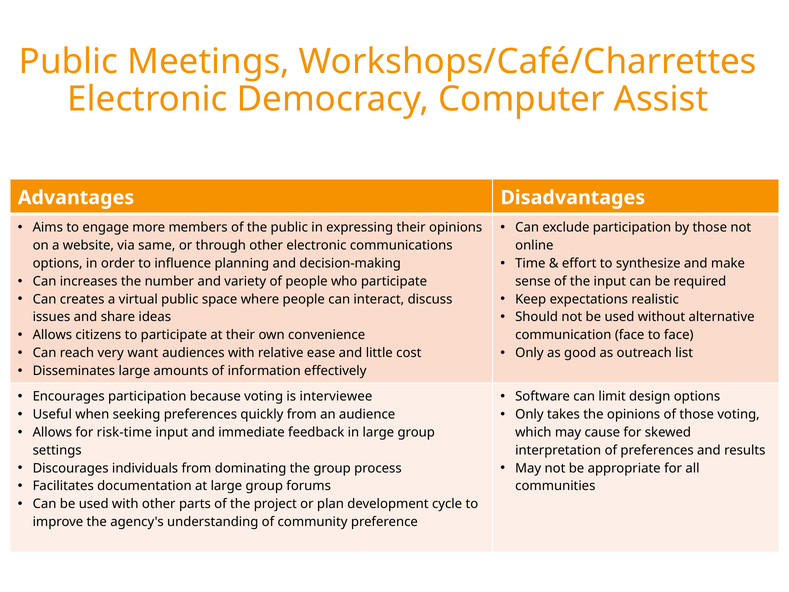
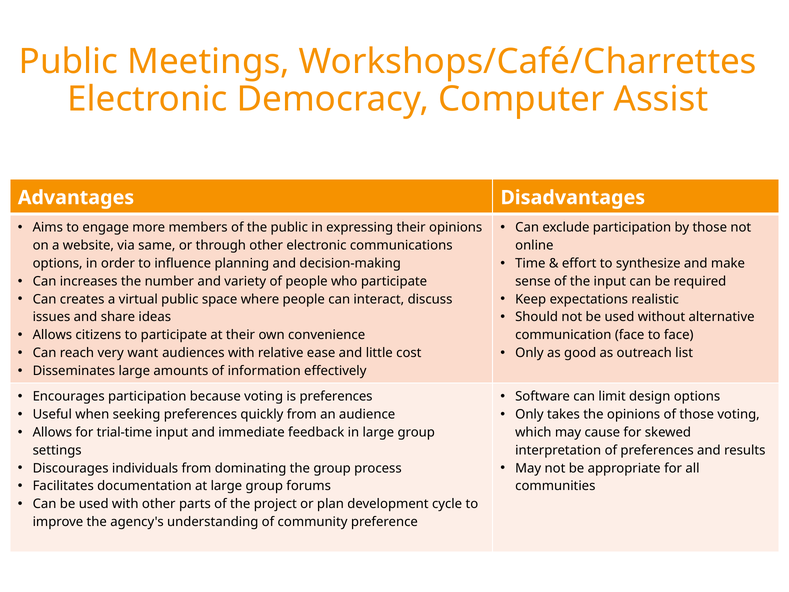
is interviewee: interviewee -> preferences
risk-time: risk-time -> trial-time
